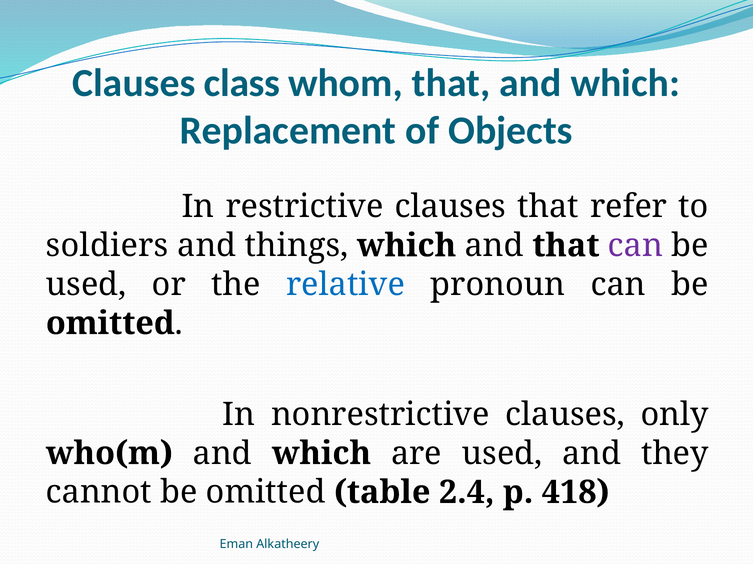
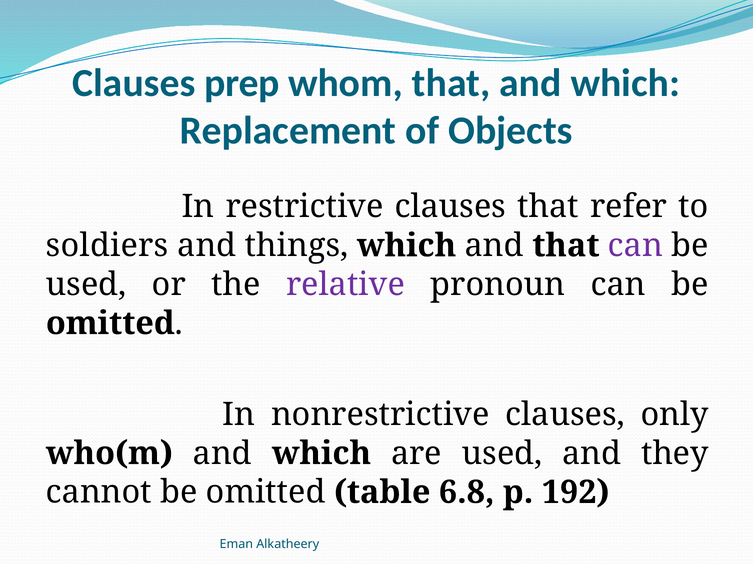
class: class -> prep
relative colour: blue -> purple
2.4: 2.4 -> 6.8
418: 418 -> 192
